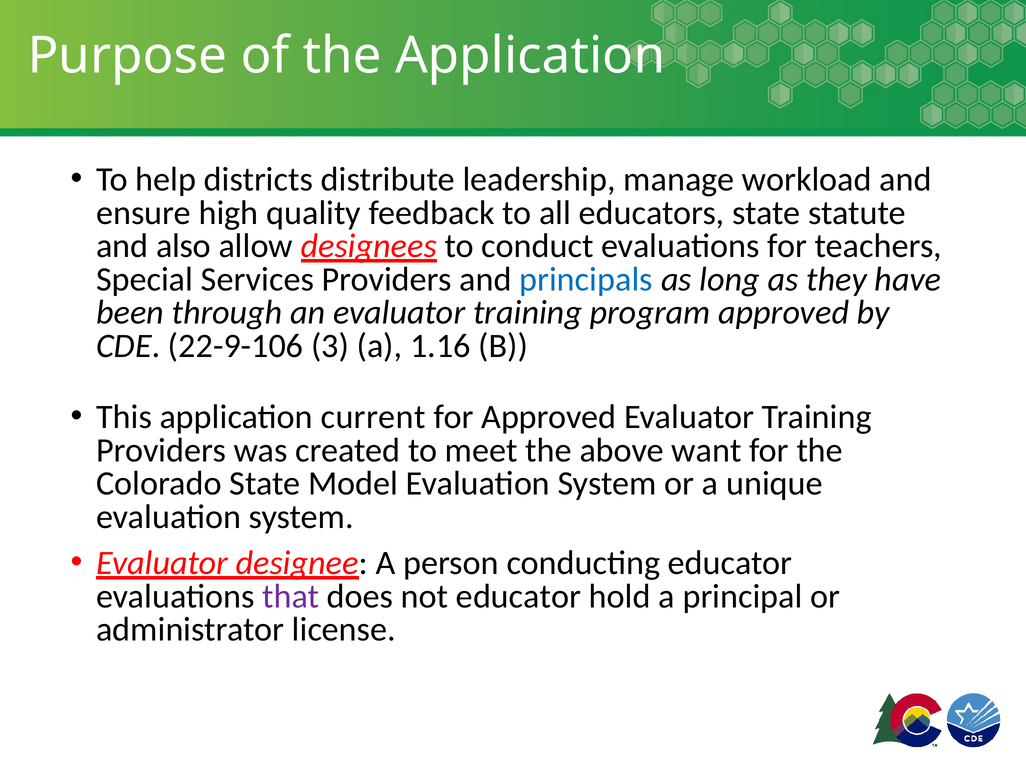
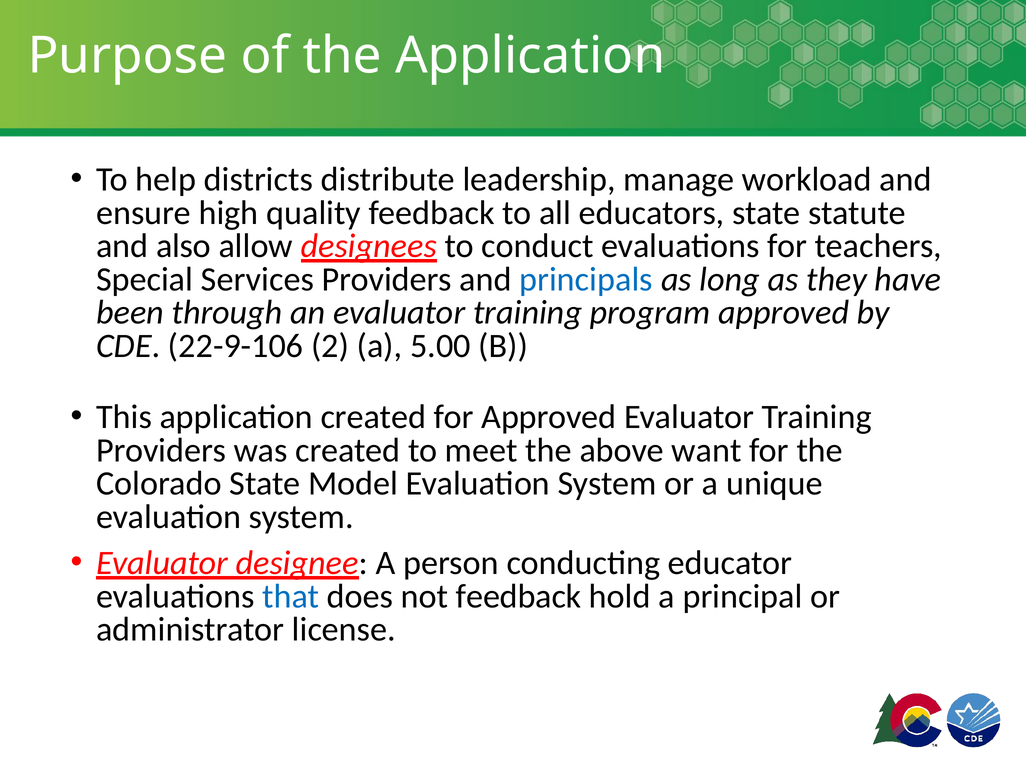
3: 3 -> 2
1.16: 1.16 -> 5.00
application current: current -> created
that colour: purple -> blue
not educator: educator -> feedback
